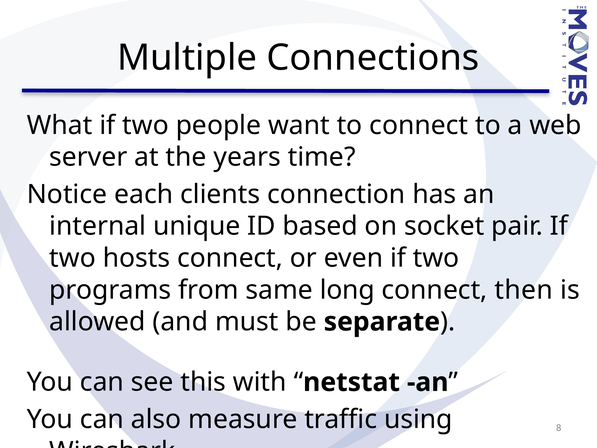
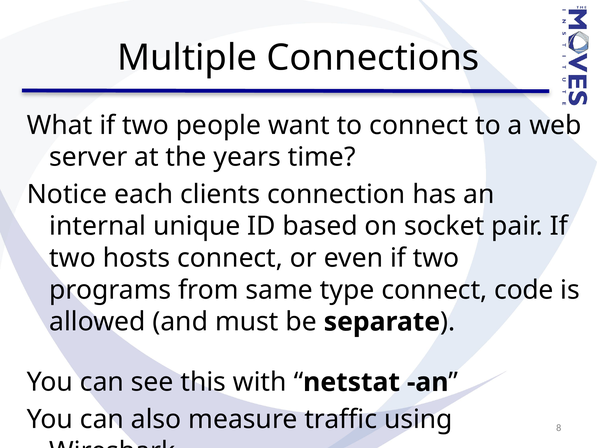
long: long -> type
then: then -> code
